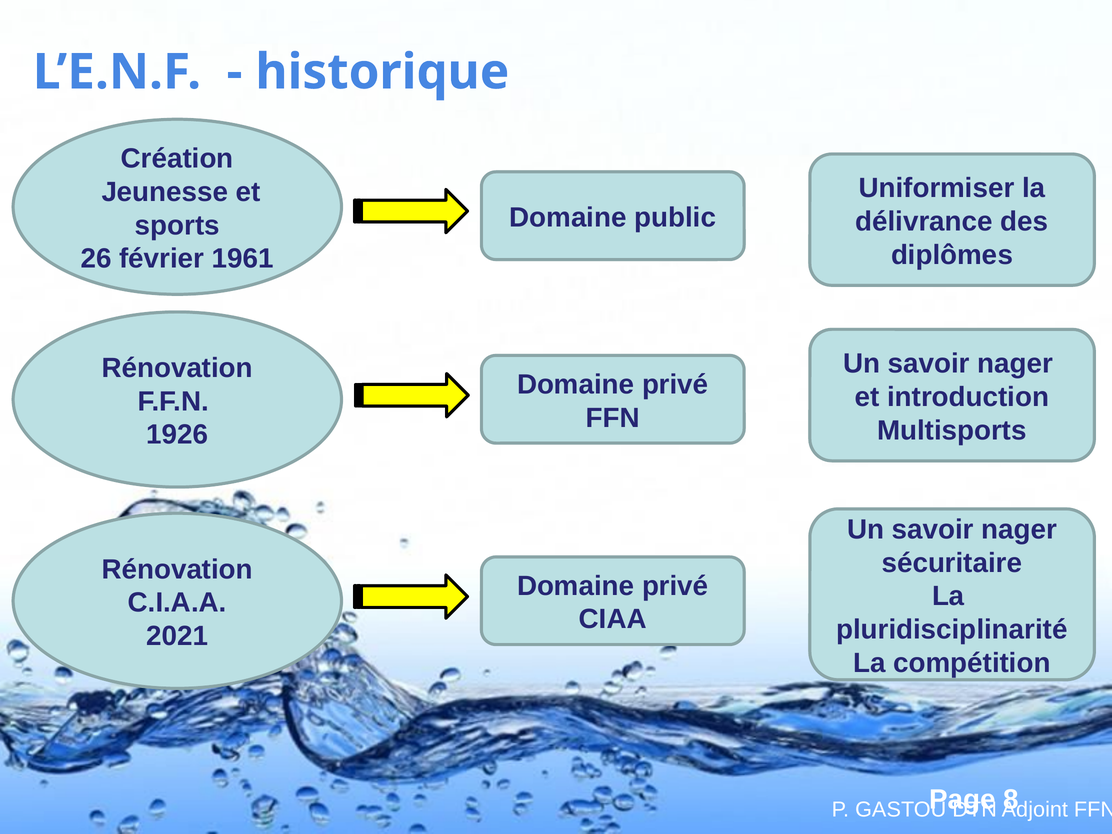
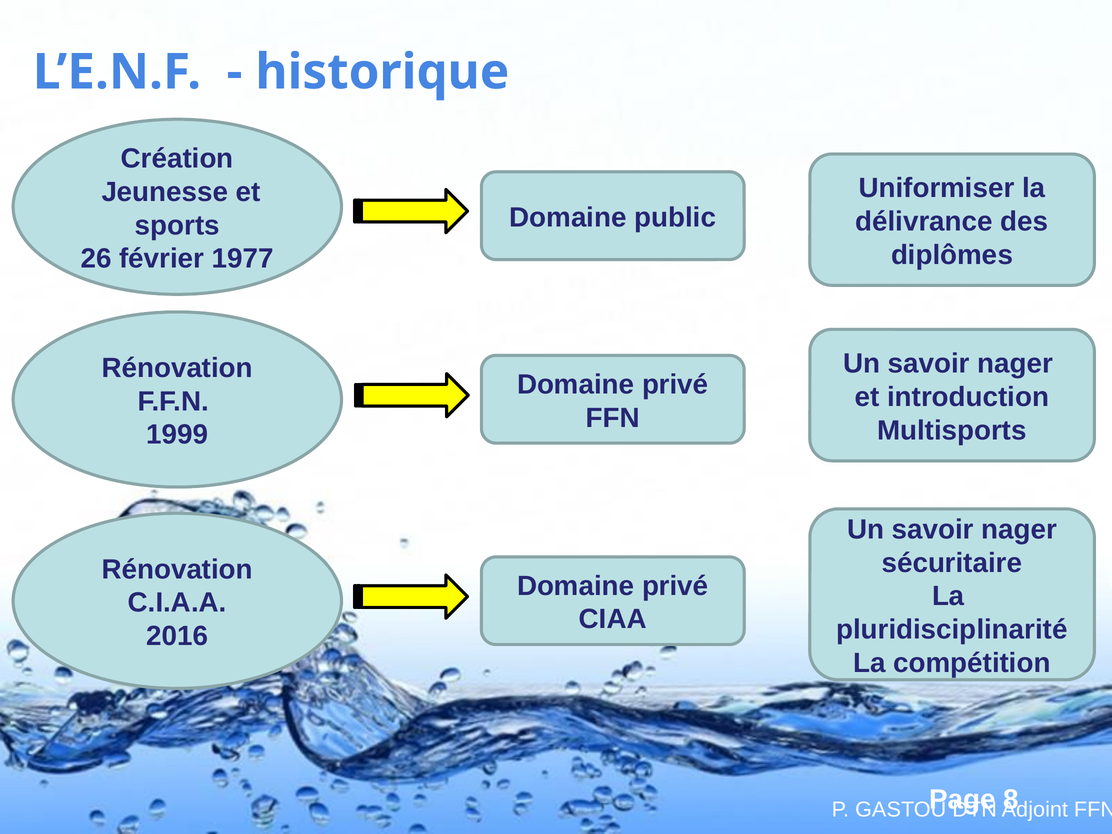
1961: 1961 -> 1977
1926: 1926 -> 1999
2021: 2021 -> 2016
